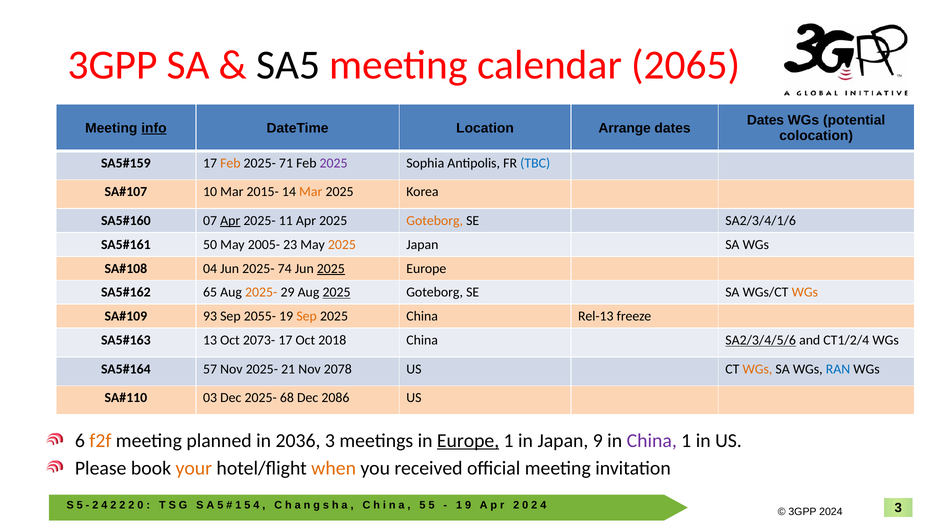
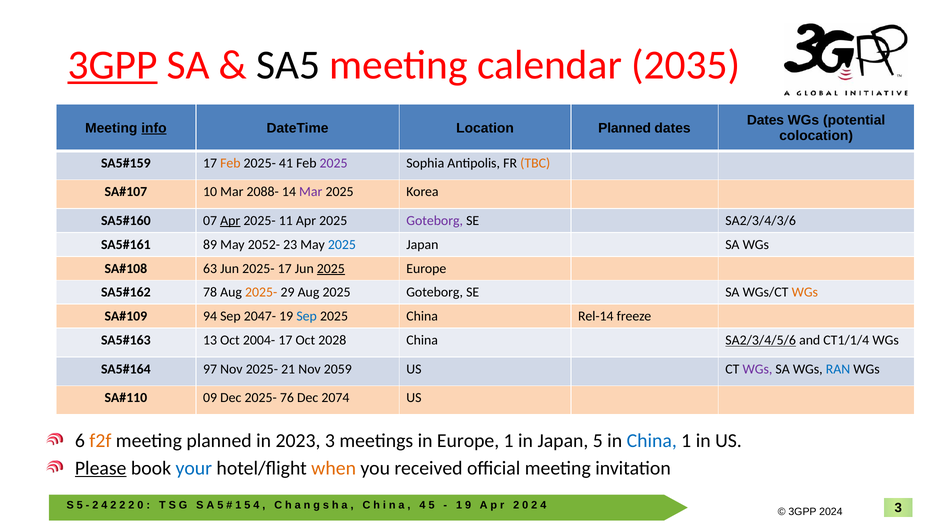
3GPP at (112, 65) underline: none -> present
2065: 2065 -> 2035
Location Arrange: Arrange -> Planned
71: 71 -> 41
TBC colour: blue -> orange
2015-: 2015- -> 2088-
Mar at (311, 192) colour: orange -> purple
Goteborg at (435, 221) colour: orange -> purple
SA2/3/4/1/6: SA2/3/4/1/6 -> SA2/3/4/3/6
50: 50 -> 89
2005-: 2005- -> 2052-
2025 at (342, 245) colour: orange -> blue
04: 04 -> 63
2025- 74: 74 -> 17
65: 65 -> 78
2025 at (337, 293) underline: present -> none
93: 93 -> 94
2055-: 2055- -> 2047-
Sep at (307, 317) colour: orange -> blue
Rel-13: Rel-13 -> Rel-14
2073-: 2073- -> 2004-
2018: 2018 -> 2028
CT1/2/4: CT1/2/4 -> CT1/1/4
57: 57 -> 97
2078: 2078 -> 2059
WGs at (757, 370) colour: orange -> purple
03: 03 -> 09
68: 68 -> 76
2086: 2086 -> 2074
2036: 2036 -> 2023
Europe at (468, 441) underline: present -> none
Japan 9: 9 -> 5
China at (652, 441) colour: purple -> blue
Please underline: none -> present
your colour: orange -> blue
5 at (422, 506): 5 -> 4
